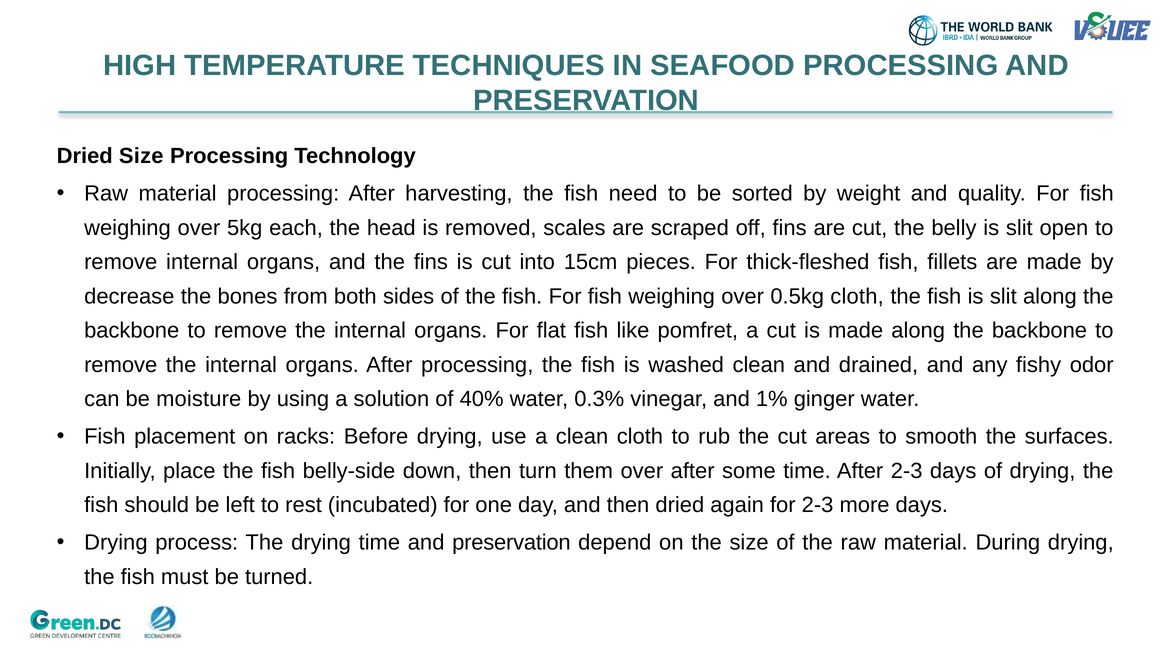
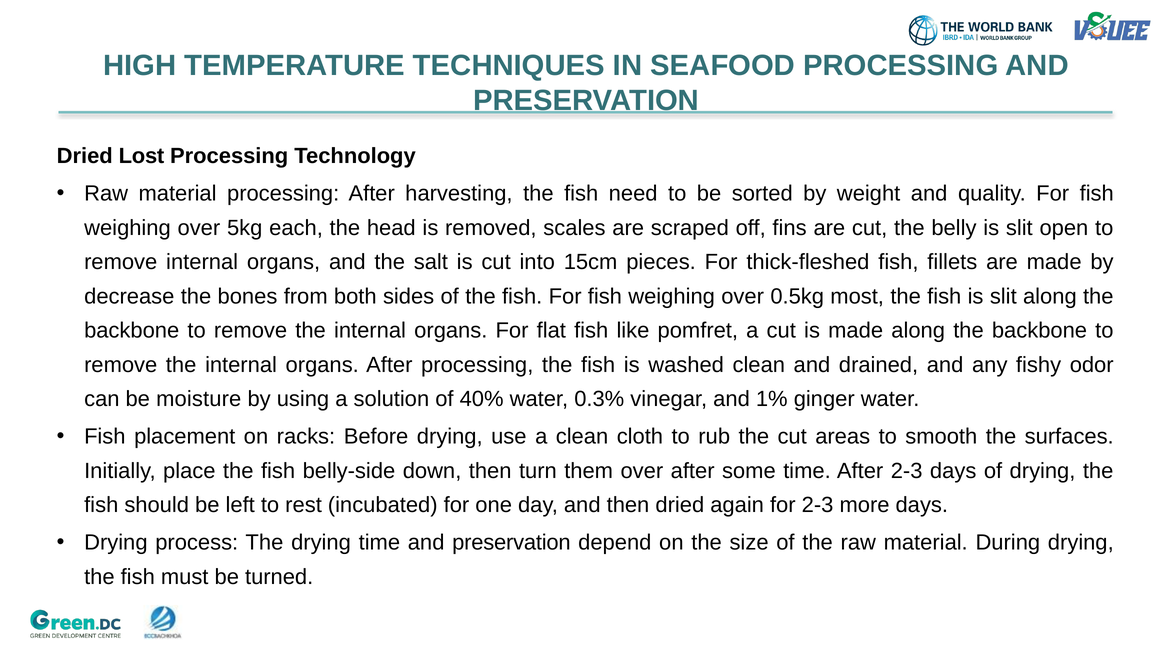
Dried Size: Size -> Lost
the fins: fins -> salt
0.5kg cloth: cloth -> most
